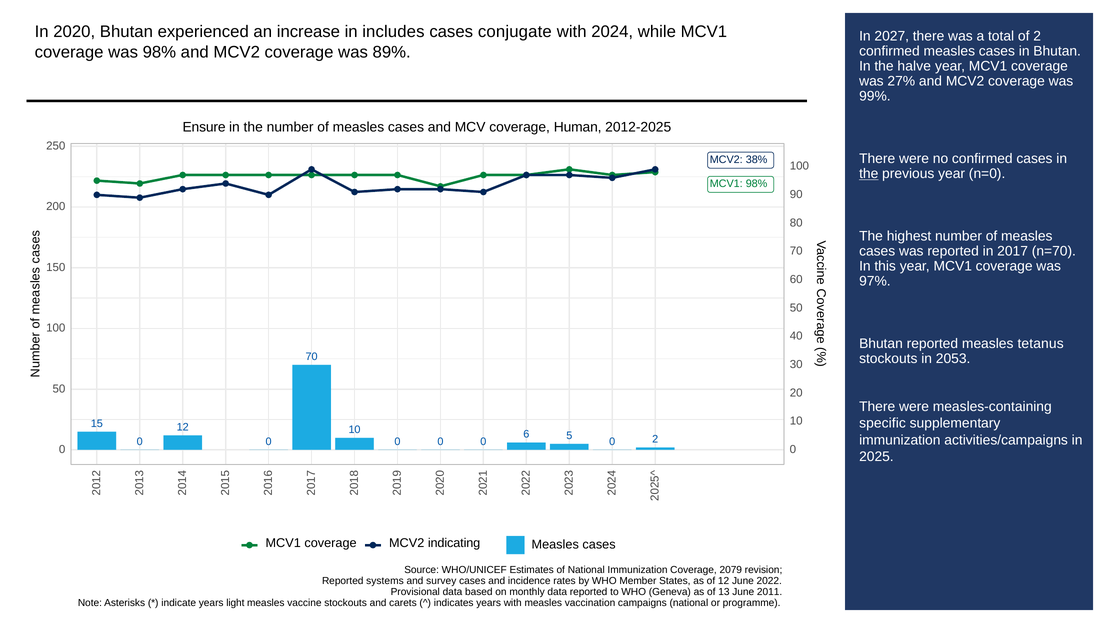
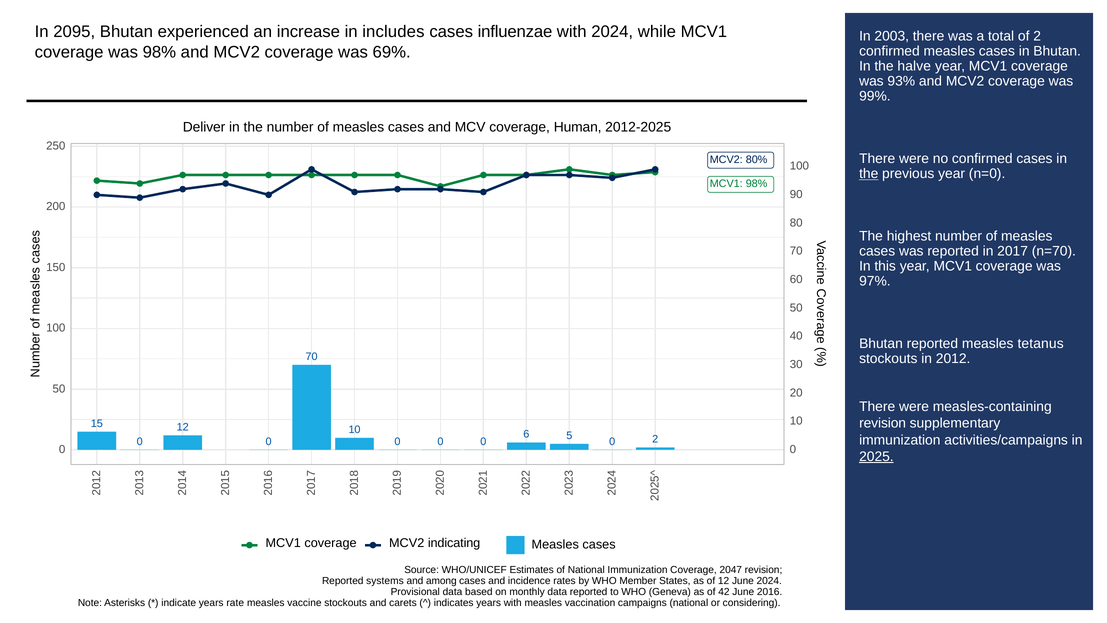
2020: 2020 -> 2095
conjugate: conjugate -> influenzae
2027: 2027 -> 2003
89%: 89% -> 69%
27%: 27% -> 93%
Ensure: Ensure -> Deliver
38%: 38% -> 80%
2053: 2053 -> 2012
specific at (883, 423): specific -> revision
2025 at (876, 456) underline: none -> present
2079: 2079 -> 2047
survey: survey -> among
June 2022: 2022 -> 2024
13: 13 -> 42
2011: 2011 -> 2016
light: light -> rate
programme: programme -> considering
